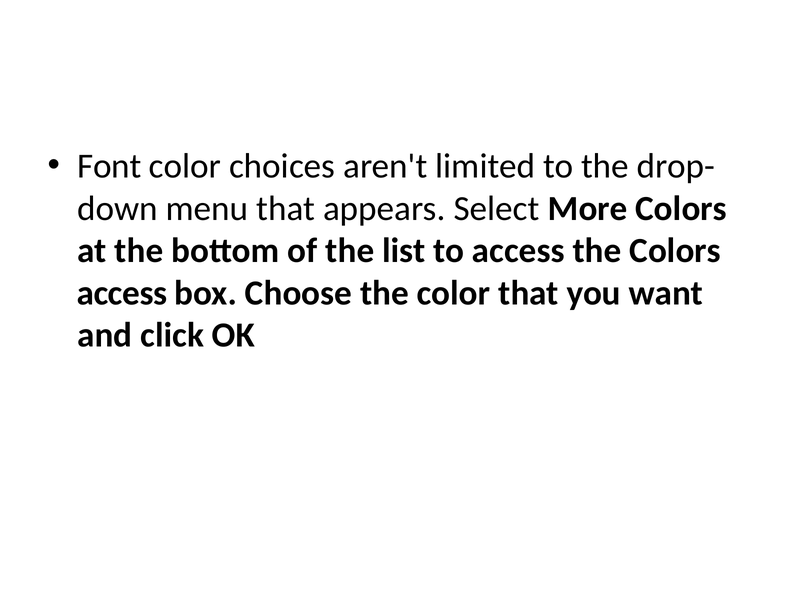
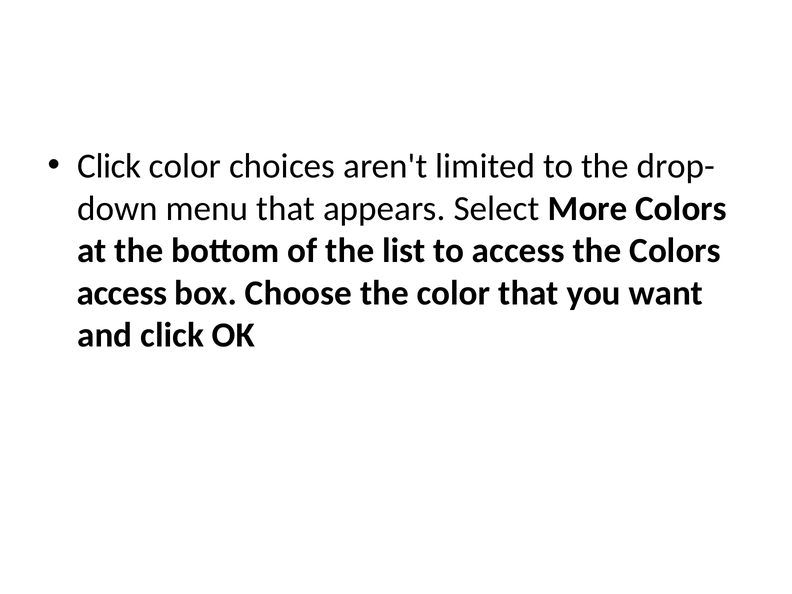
Font at (109, 166): Font -> Click
